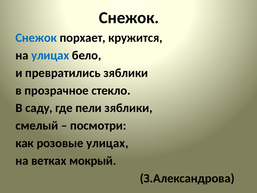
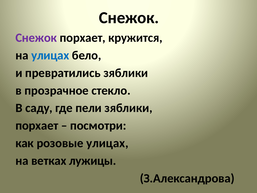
Снежок at (36, 38) colour: blue -> purple
смелый at (37, 125): смелый -> порхает
мокрый: мокрый -> лужицы
